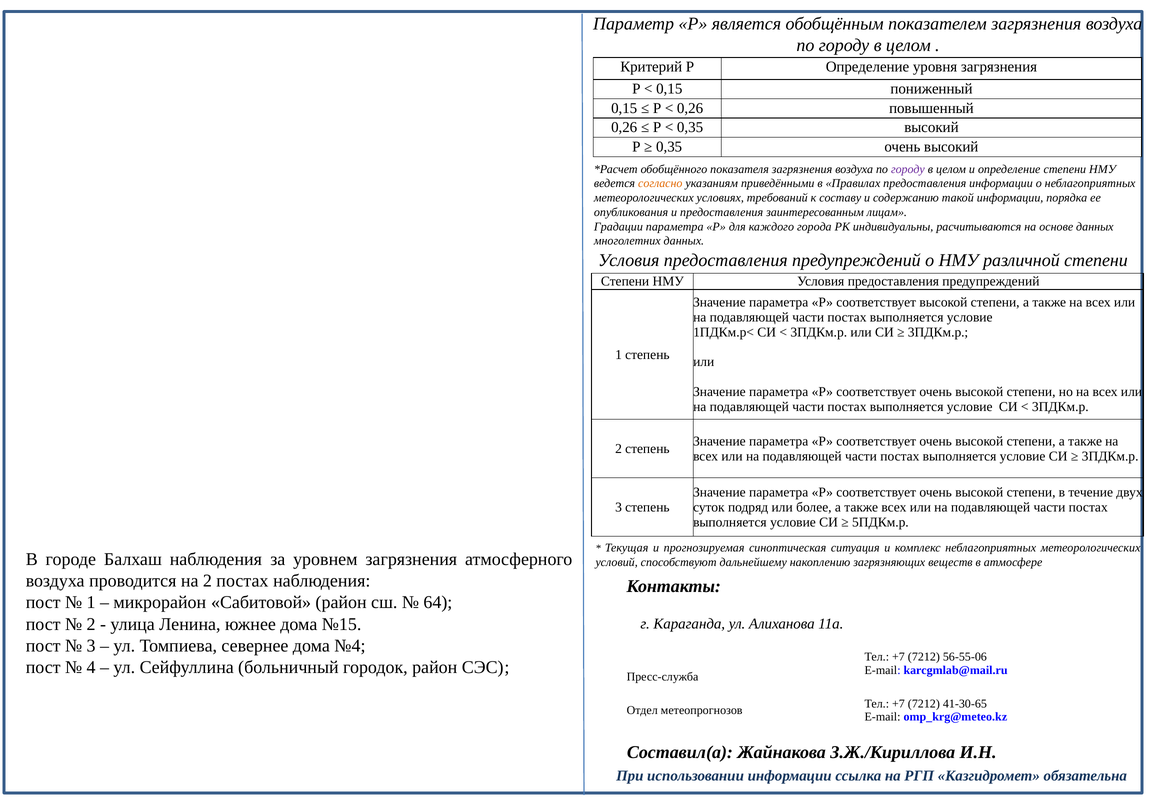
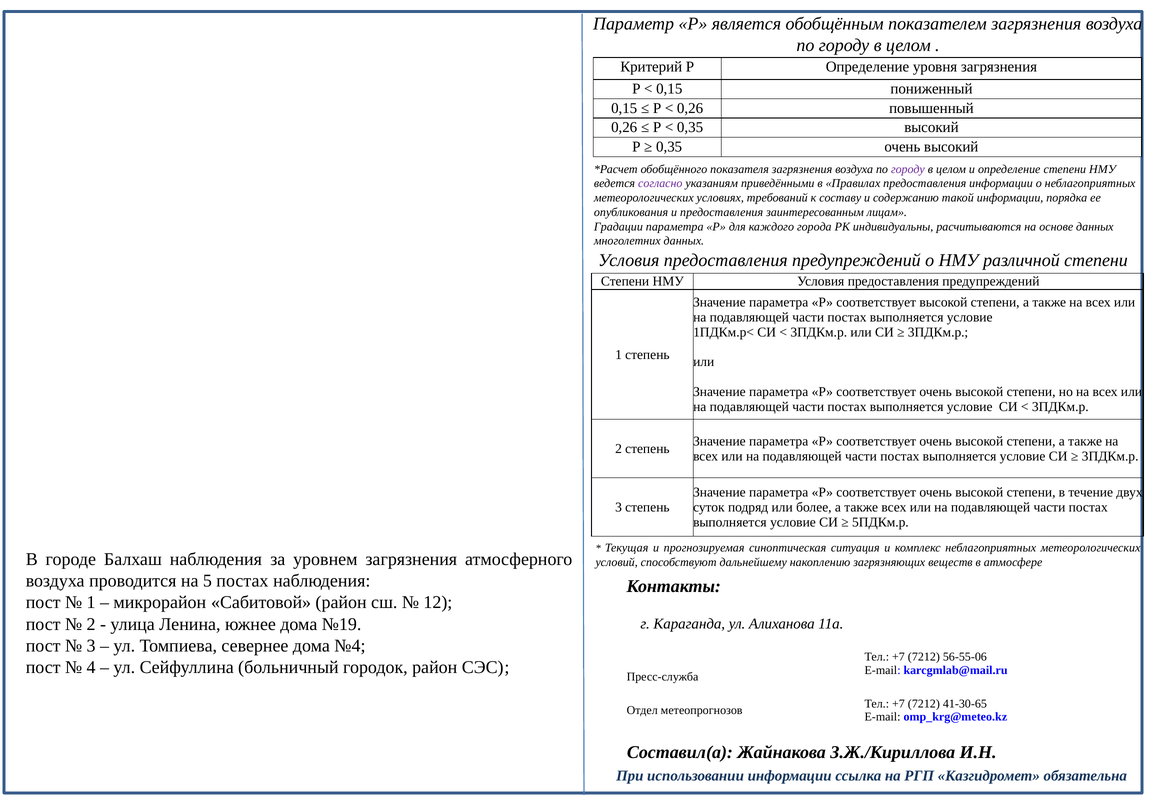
согласно colour: orange -> purple
на 2: 2 -> 5
64: 64 -> 12
№15: №15 -> №19
